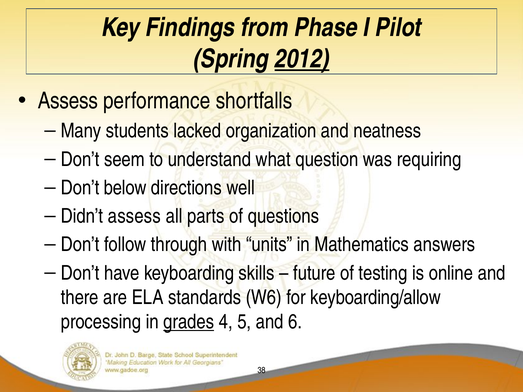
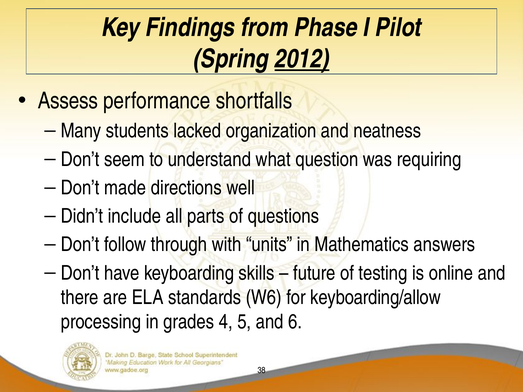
below: below -> made
Didn’t assess: assess -> include
grades underline: present -> none
